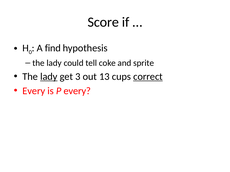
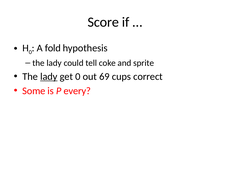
find: find -> fold
get 3: 3 -> 0
13: 13 -> 69
correct underline: present -> none
Every at (34, 91): Every -> Some
